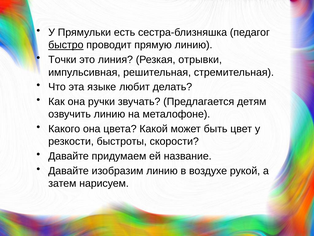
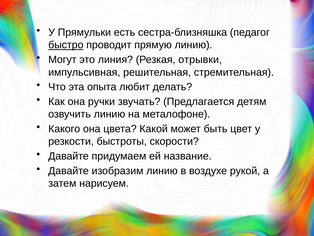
Точки: Точки -> Могут
языке: языке -> опыта
